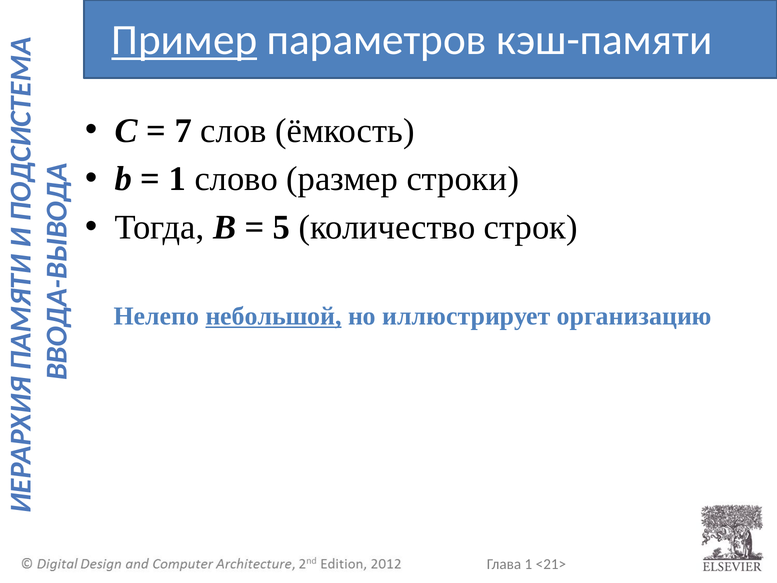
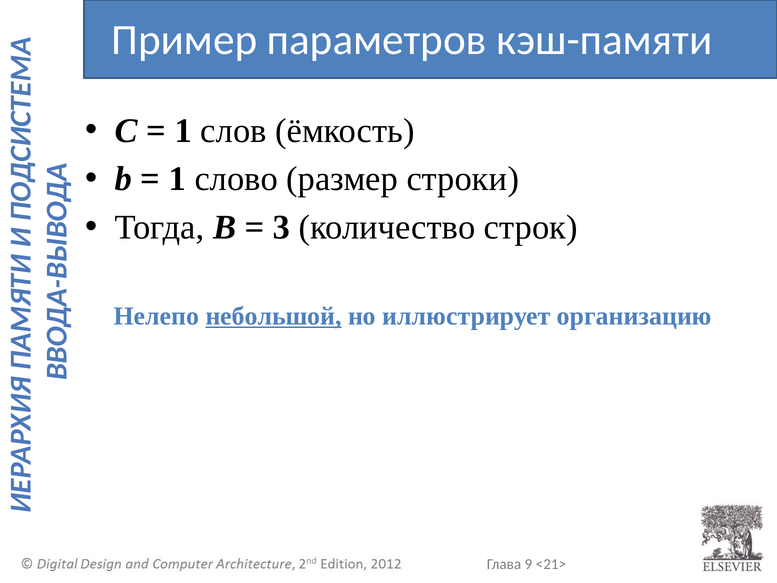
Пример underline: present -> none
7 at (183, 131): 7 -> 1
5: 5 -> 3
1 at (528, 564): 1 -> 9
